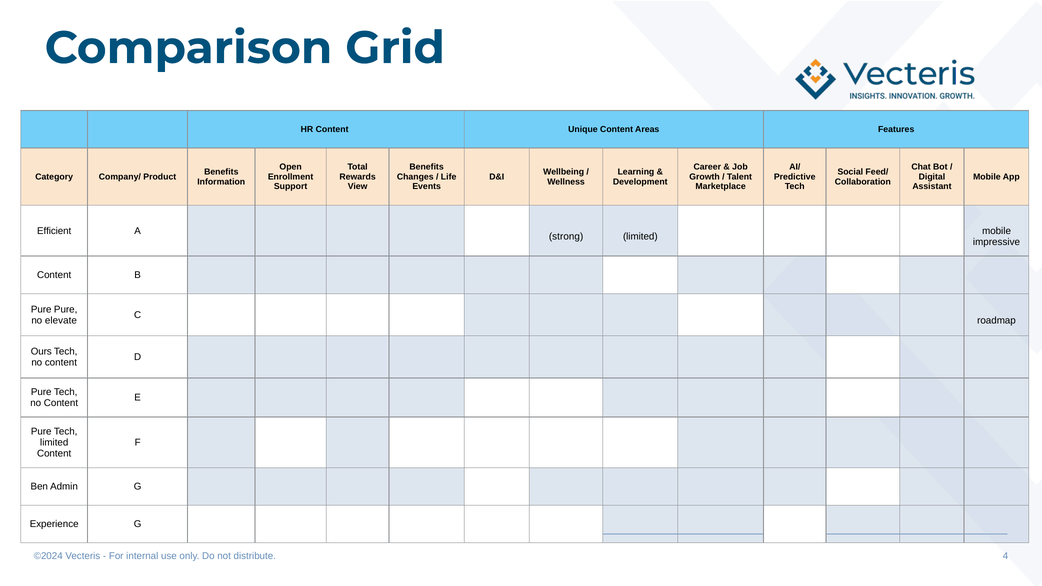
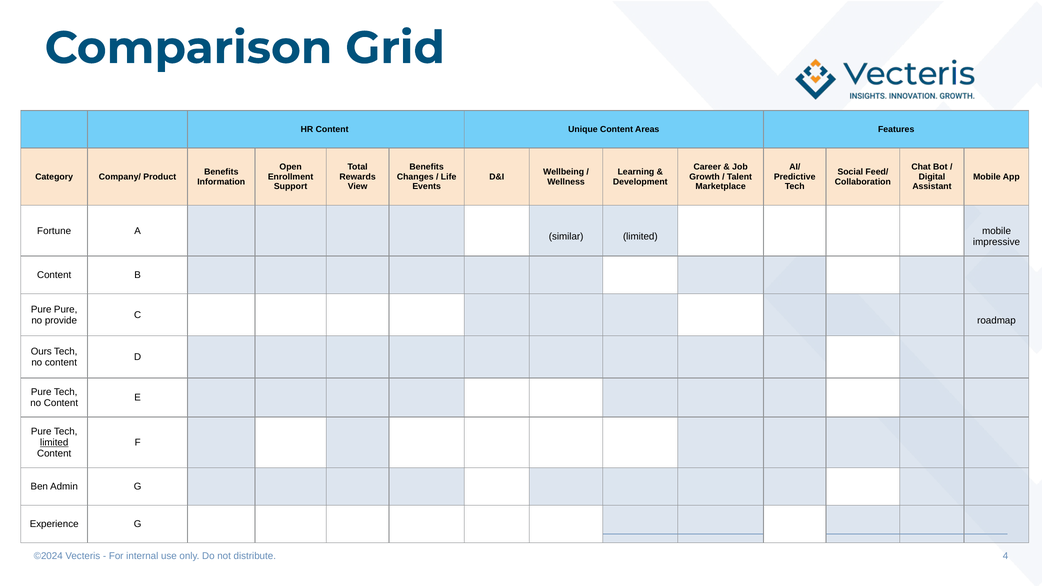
Efficient: Efficient -> Fortune
strong: strong -> similar
elevate: elevate -> provide
limited at (54, 443) underline: none -> present
